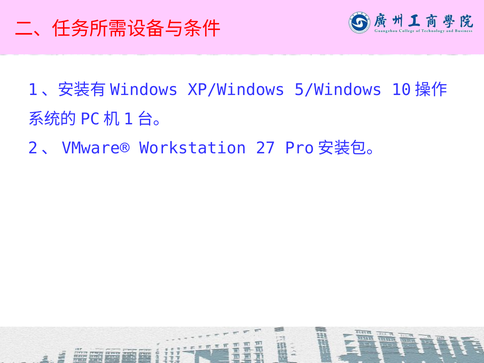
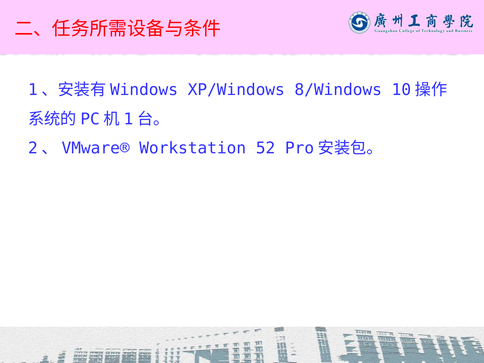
5/Windows: 5/Windows -> 8/Windows
27: 27 -> 52
